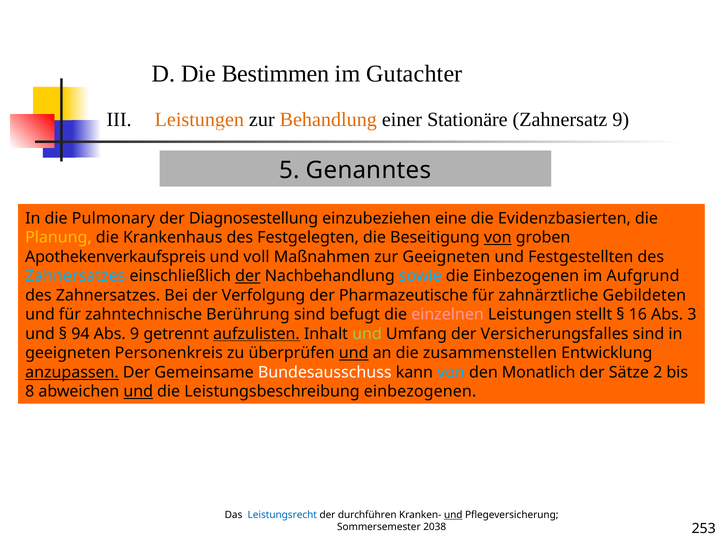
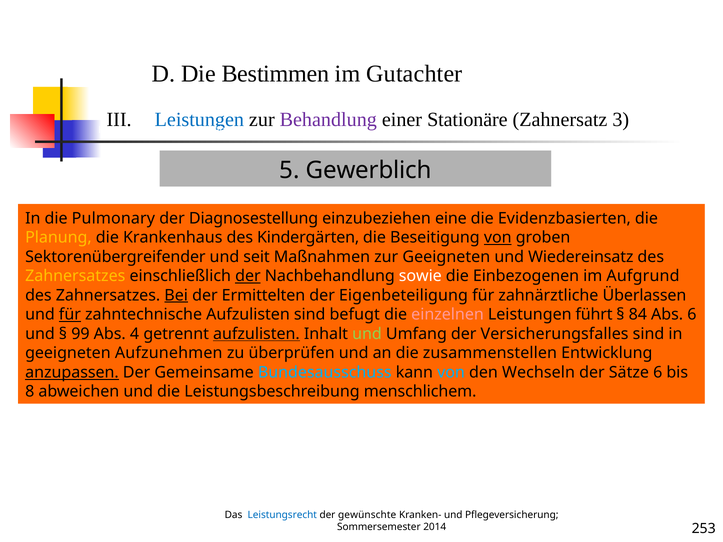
Leistungen at (199, 119) colour: orange -> blue
Behandlung colour: orange -> purple
Zahnersatz 9: 9 -> 3
Genanntes: Genanntes -> Gewerblich
Festgelegten: Festgelegten -> Kindergärten
Apothekenverkaufspreis: Apothekenverkaufspreis -> Sektorenübergreifender
voll: voll -> seit
Festgestellten: Festgestellten -> Wiedereinsatz
Zahnersatzes at (75, 276) colour: light blue -> yellow
sowie colour: light blue -> white
Bei underline: none -> present
Verfolgung: Verfolgung -> Ermittelten
Pharmazeutische: Pharmazeutische -> Eigenbeteiligung
Gebildeten: Gebildeten -> Überlassen
für at (70, 315) underline: none -> present
zahntechnische Berührung: Berührung -> Aufzulisten
stellt: stellt -> führt
16: 16 -> 84
Abs 3: 3 -> 6
94: 94 -> 99
Abs 9: 9 -> 4
Personenkreis: Personenkreis -> Aufzunehmen
und at (354, 353) underline: present -> none
Bundesausschuss colour: white -> light blue
Monatlich: Monatlich -> Wechseln
Sätze 2: 2 -> 6
und at (138, 392) underline: present -> none
Leistungsbeschreibung einbezogenen: einbezogenen -> menschlichem
durchführen: durchführen -> gewünschte
und at (453, 515) underline: present -> none
2038: 2038 -> 2014
